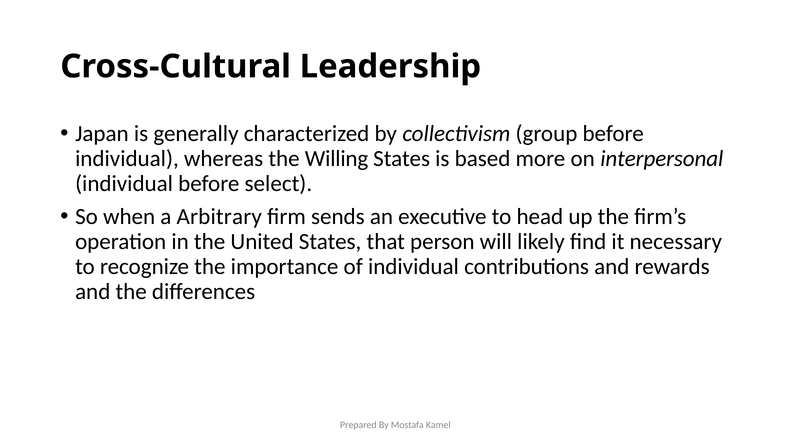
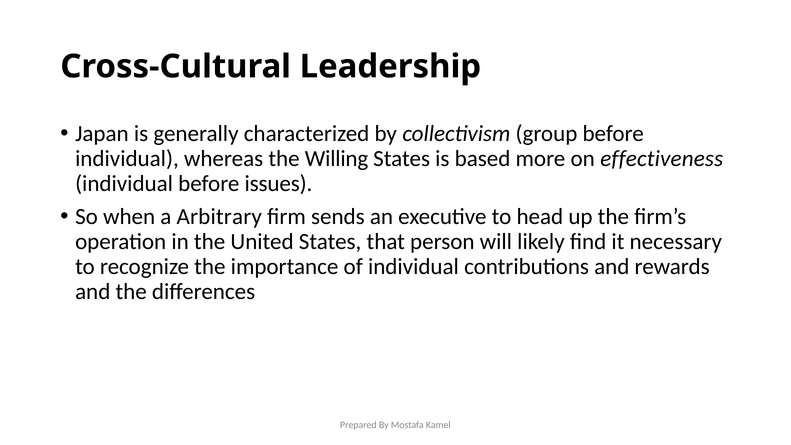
interpersonal: interpersonal -> effectiveness
select: select -> issues
